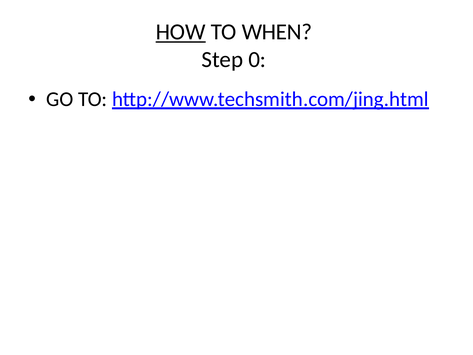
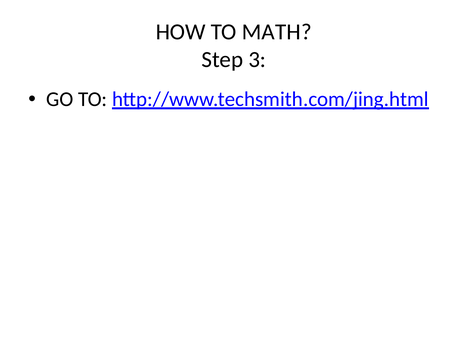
HOW underline: present -> none
WHEN: WHEN -> MATH
0: 0 -> 3
